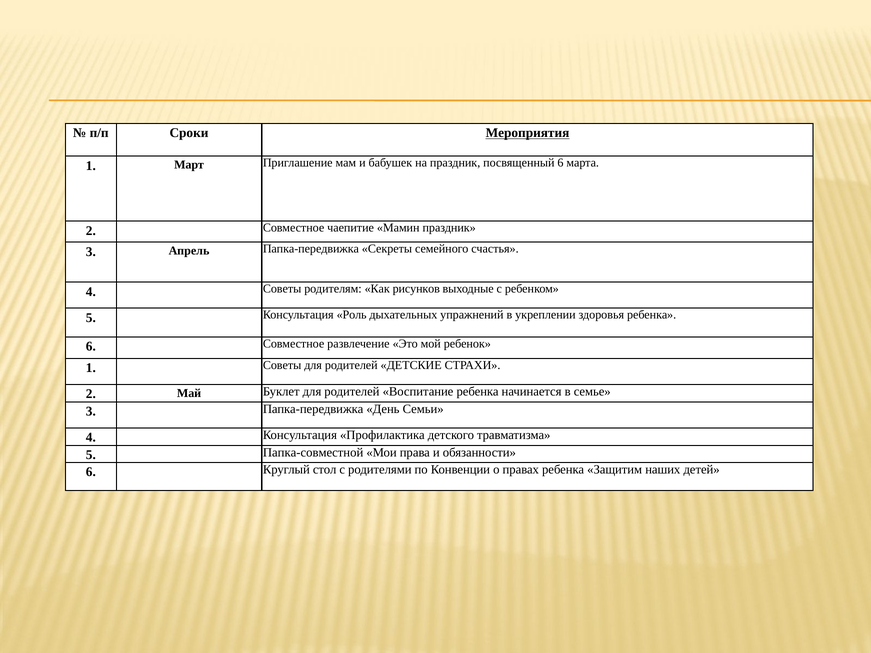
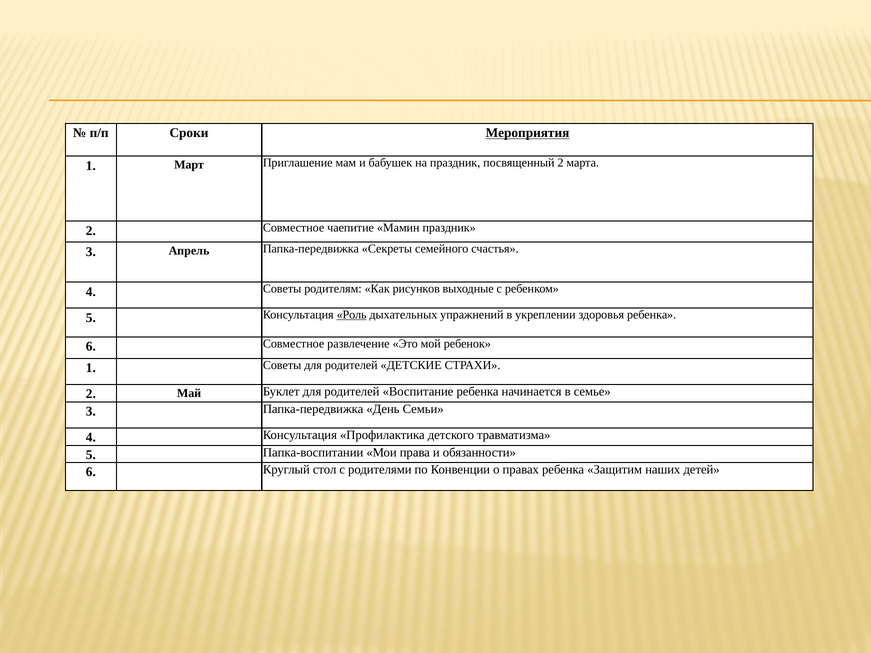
посвященный 6: 6 -> 2
Роль underline: none -> present
Папка-совместной: Папка-совместной -> Папка-воспитании
